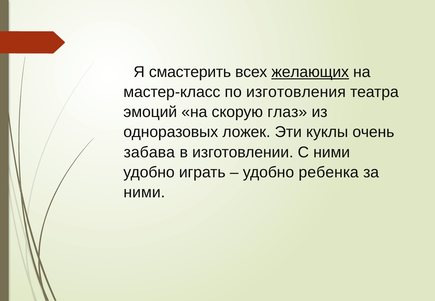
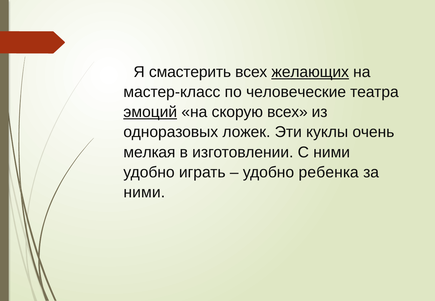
изготовления: изготовления -> человеческие
эмоций underline: none -> present
скорую глаз: глаз -> всех
забава: забава -> мелкая
